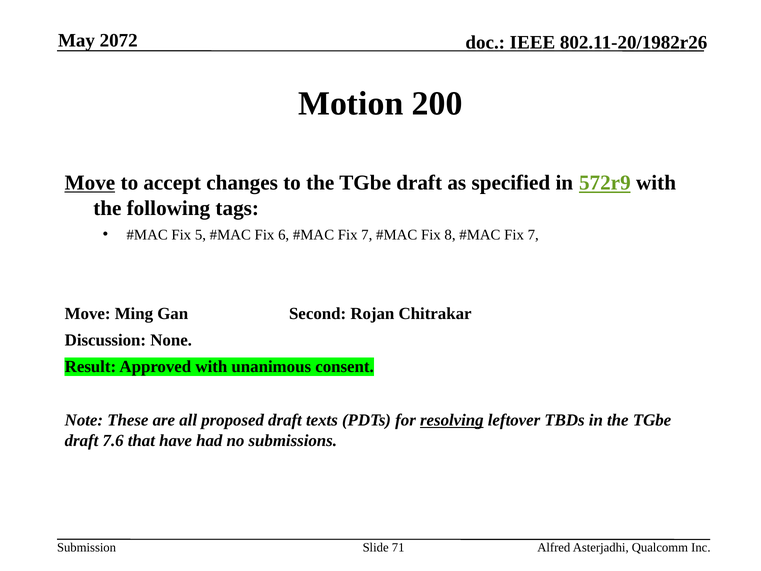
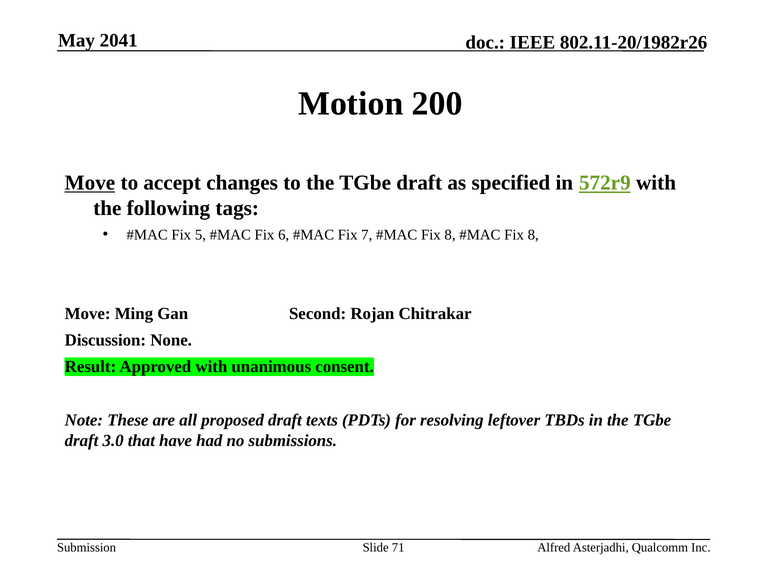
2072: 2072 -> 2041
7 at (533, 235): 7 -> 8
resolving underline: present -> none
7.6: 7.6 -> 3.0
